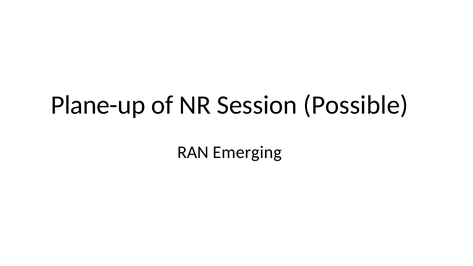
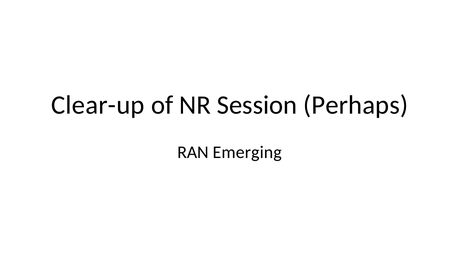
Plane-up: Plane-up -> Clear-up
Possible: Possible -> Perhaps
